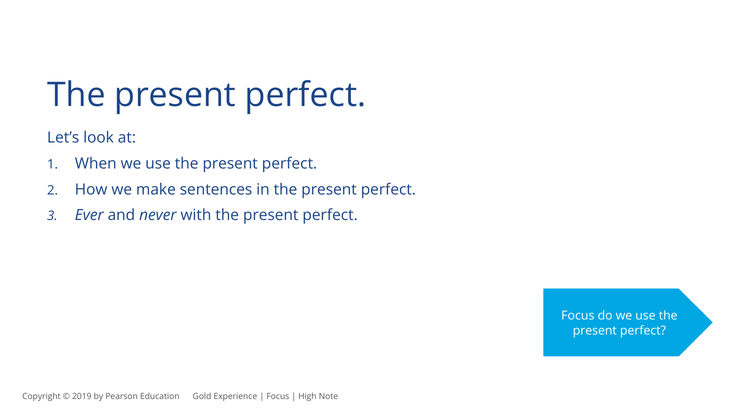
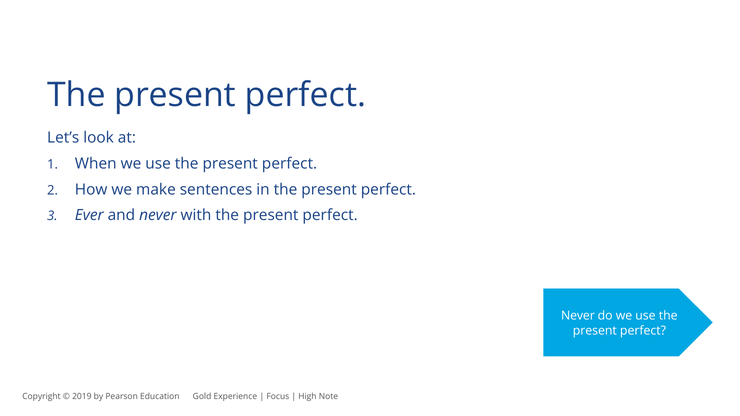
Focus at (578, 316): Focus -> Never
